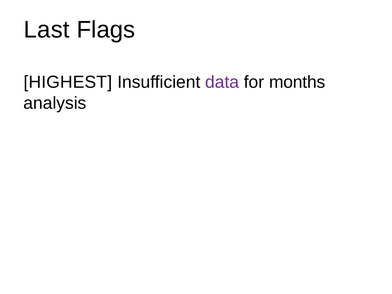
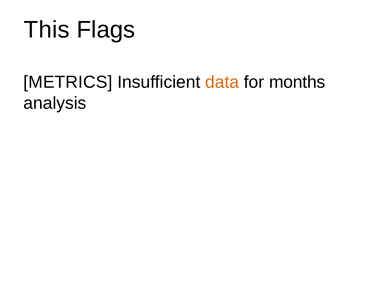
Last: Last -> This
HIGHEST: HIGHEST -> METRICS
data colour: purple -> orange
